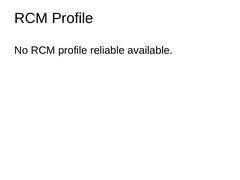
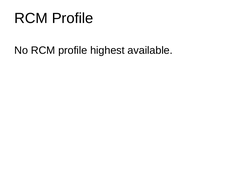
reliable: reliable -> highest
